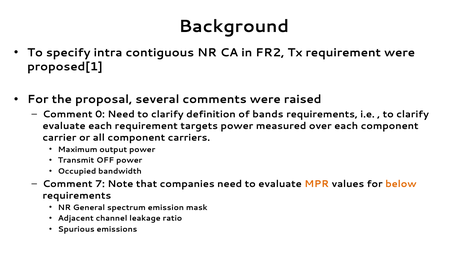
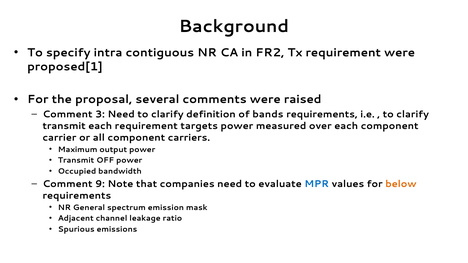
0: 0 -> 3
evaluate at (64, 126): evaluate -> transmit
7: 7 -> 9
MPR colour: orange -> blue
